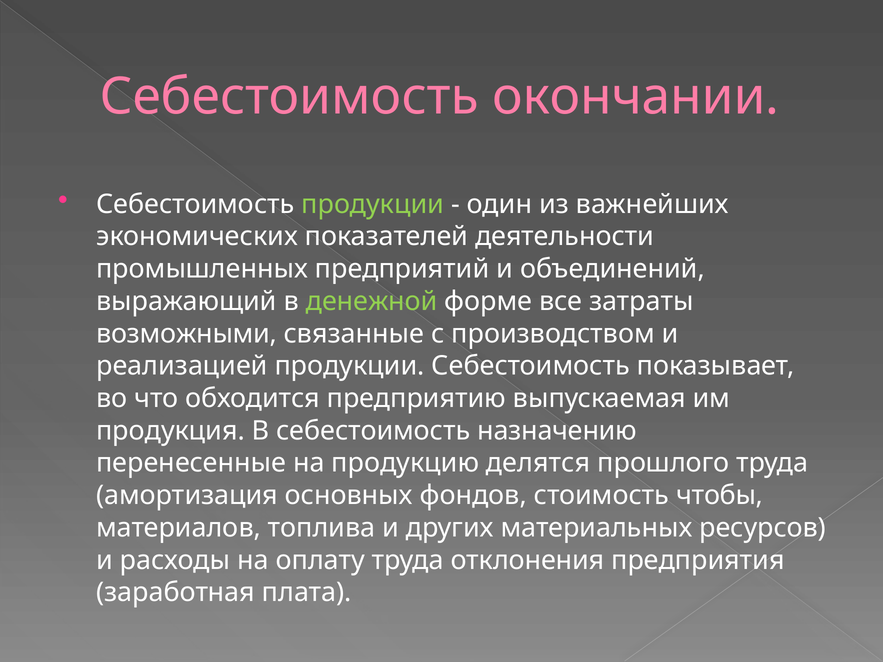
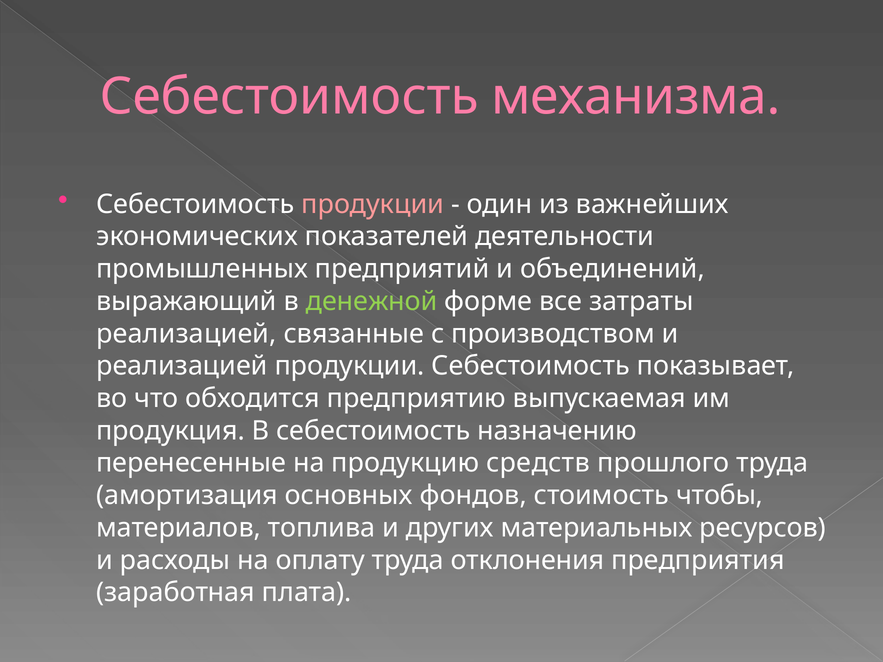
окончании: окончании -> механизма
продукции at (373, 204) colour: light green -> pink
возможными at (187, 334): возможными -> реализацией
делятся: делятся -> средств
